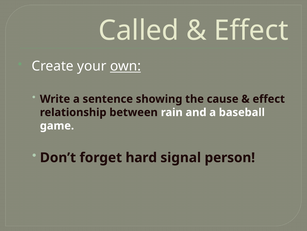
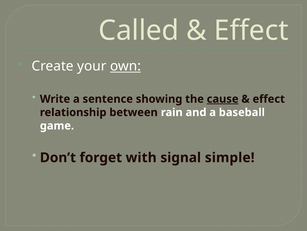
cause underline: none -> present
hard: hard -> with
person: person -> simple
